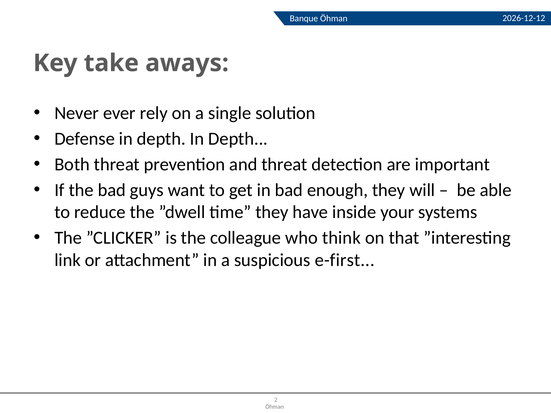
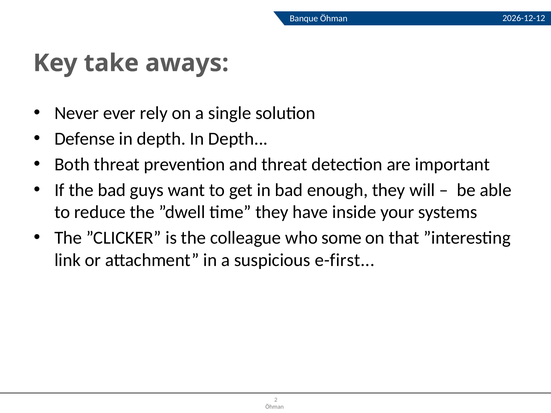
think: think -> some
